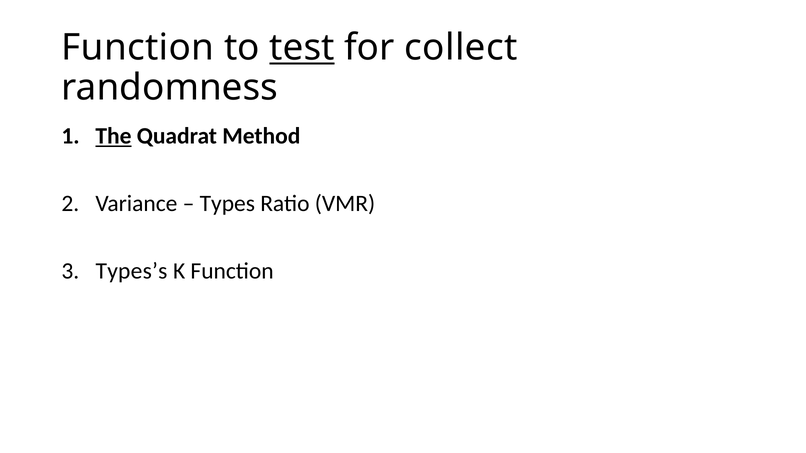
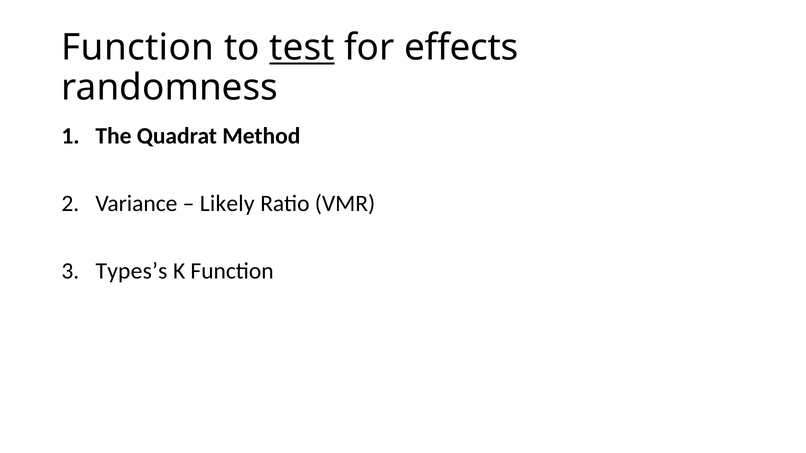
collect: collect -> effects
The underline: present -> none
Types: Types -> Likely
